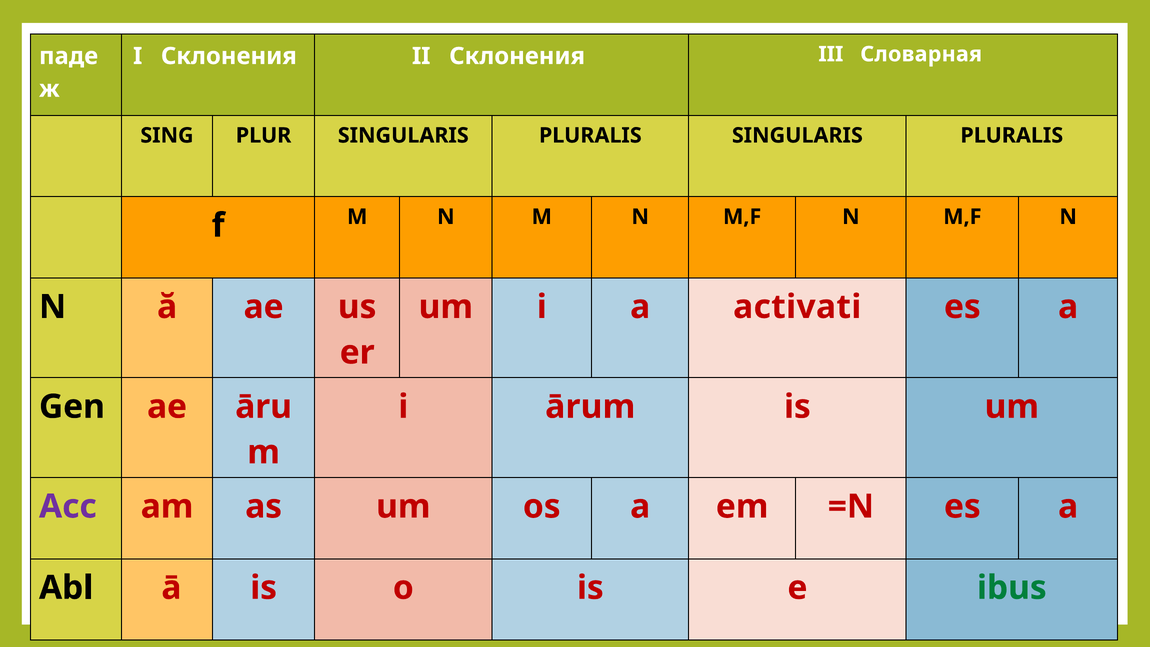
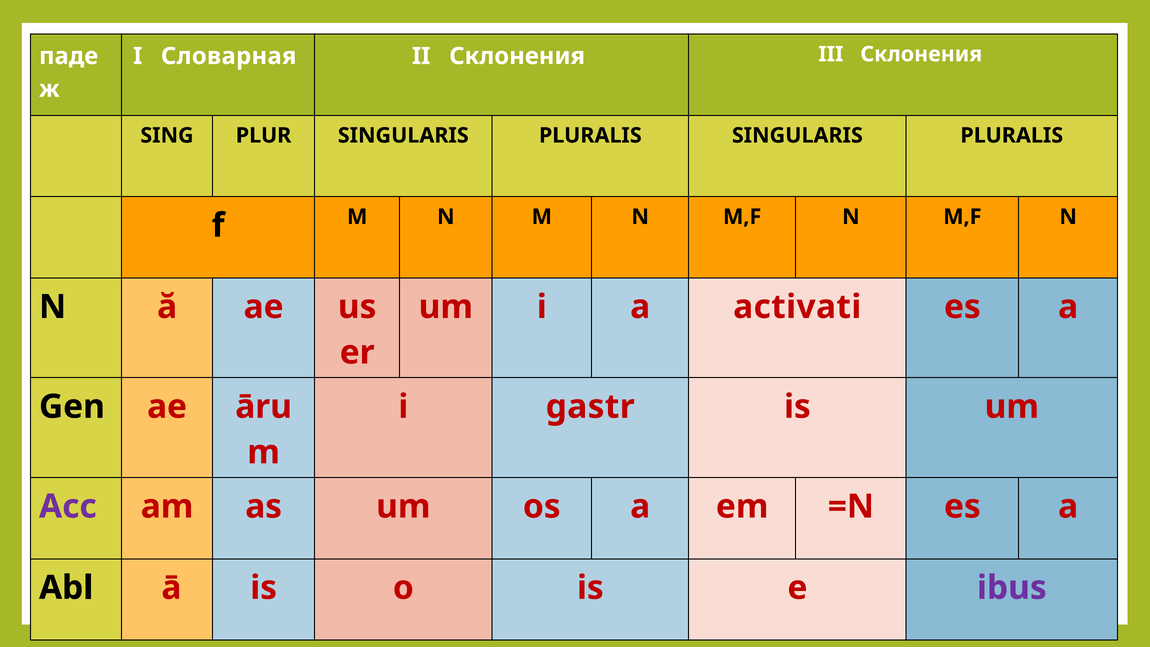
I Склонения: Склонения -> Словарная
III Словарная: Словарная -> Склонения
ārum: ārum -> gastr
ibus colour: green -> purple
